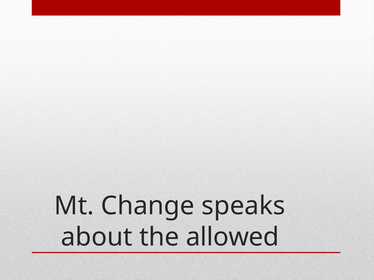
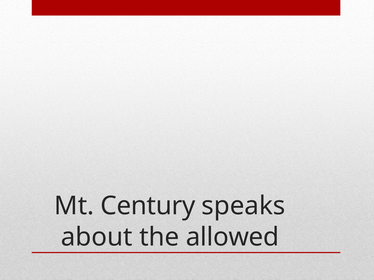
Change: Change -> Century
